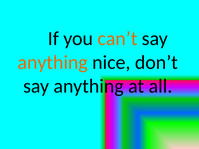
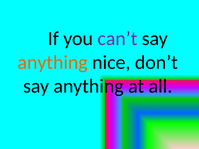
can’t colour: orange -> purple
